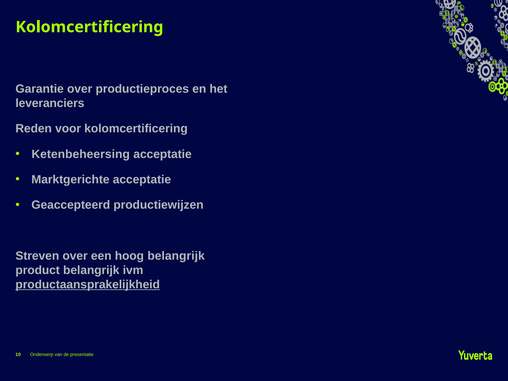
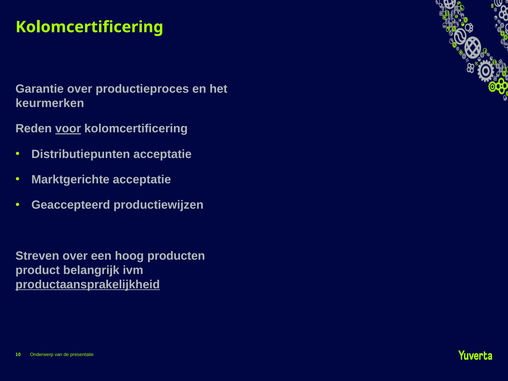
leveranciers: leveranciers -> keurmerken
voor underline: none -> present
Ketenbeheersing: Ketenbeheersing -> Distributiepunten
hoog belangrijk: belangrijk -> producten
